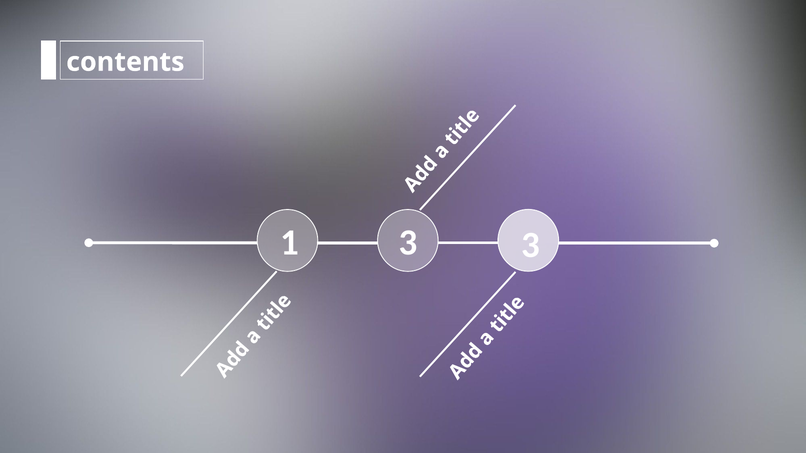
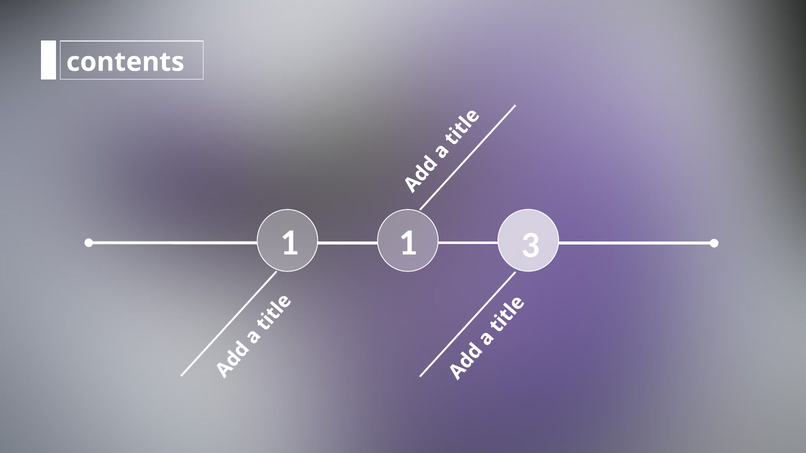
1 3: 3 -> 1
